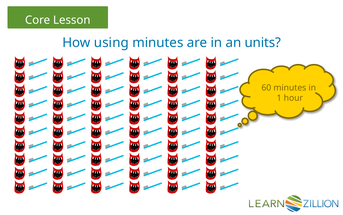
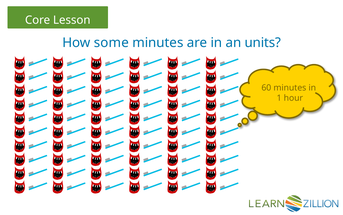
using: using -> some
